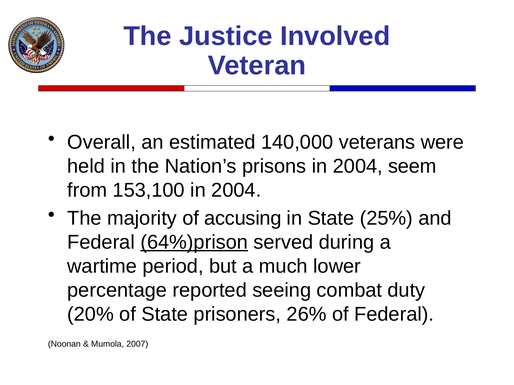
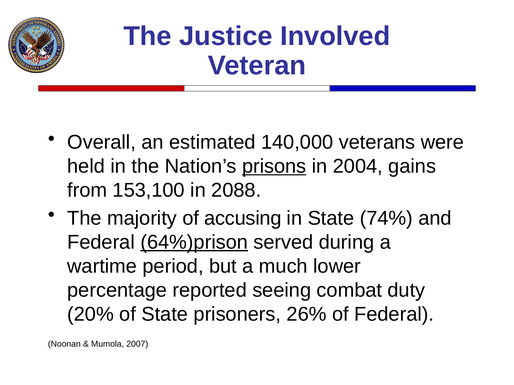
prisons underline: none -> present
seem: seem -> gains
153,100 in 2004: 2004 -> 2088
25%: 25% -> 74%
